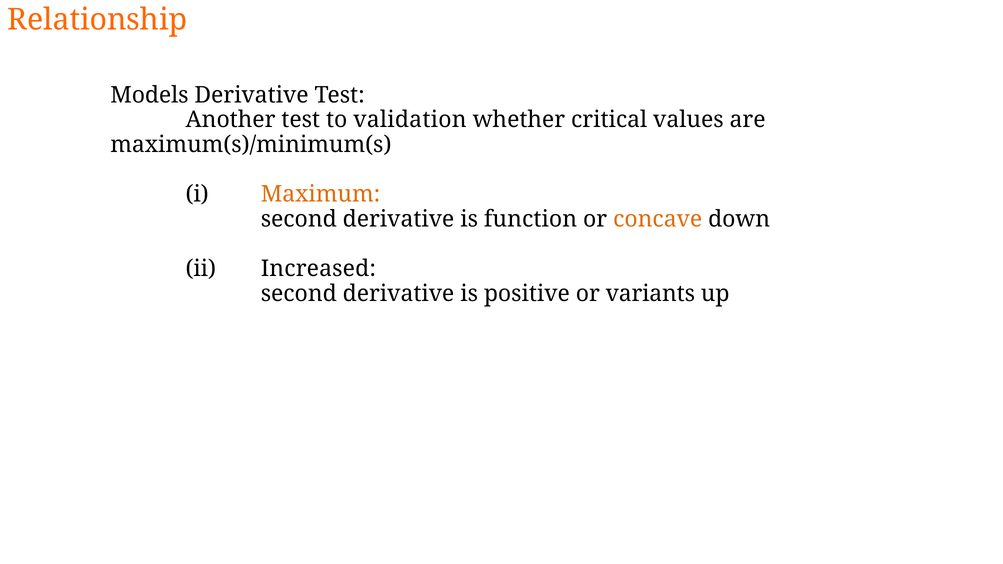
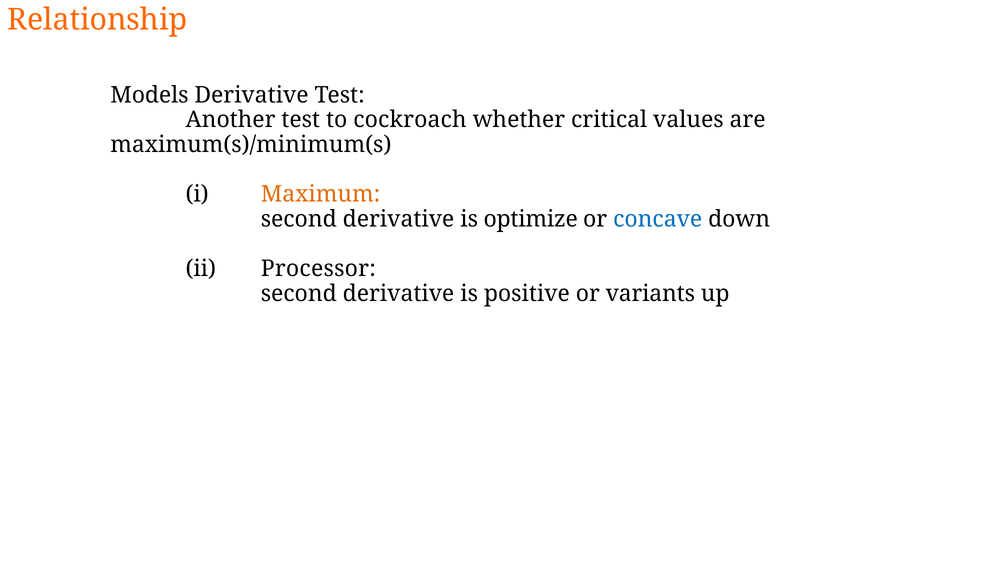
validation: validation -> cockroach
function: function -> optimize
concave colour: orange -> blue
Increased: Increased -> Processor
